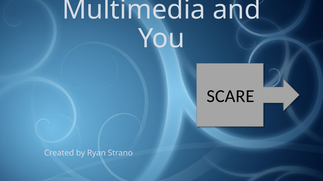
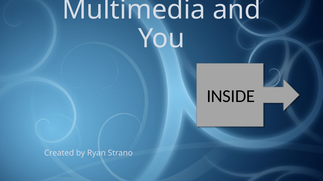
SCARE: SCARE -> INSIDE
